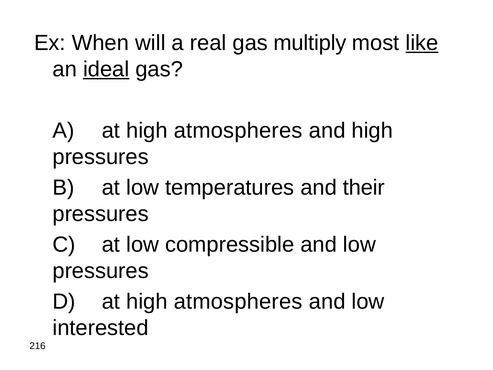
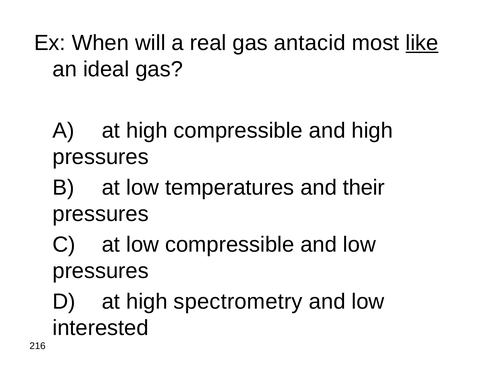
multiply: multiply -> antacid
ideal underline: present -> none
A at high atmospheres: atmospheres -> compressible
D at high atmospheres: atmospheres -> spectrometry
